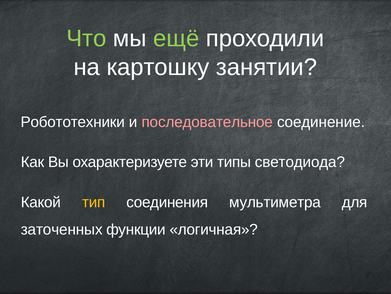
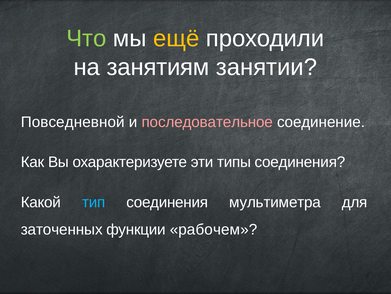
ещё colour: light green -> yellow
картошку: картошку -> занятиям
Робототехники: Робототехники -> Повседневной
типы светодиода: светодиода -> соединения
тип colour: yellow -> light blue
логичная: логичная -> рабочем
